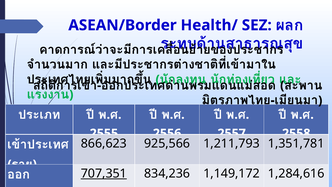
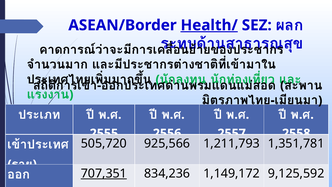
Health/ underline: none -> present
866,623: 866,623 -> 505,720
1,284,616: 1,284,616 -> 9,125,592
